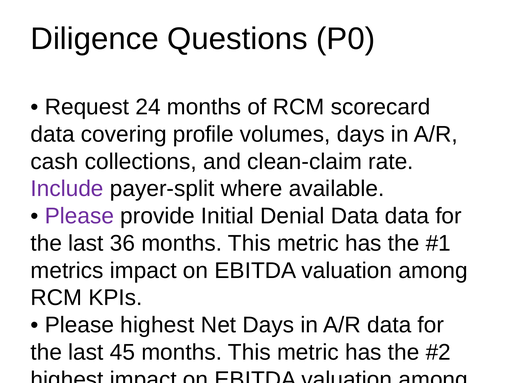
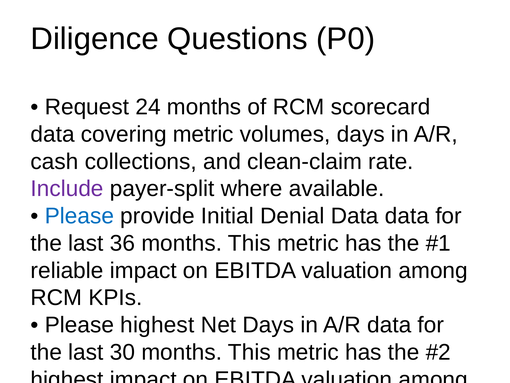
covering profile: profile -> metric
Please at (79, 216) colour: purple -> blue
metrics: metrics -> reliable
45: 45 -> 30
